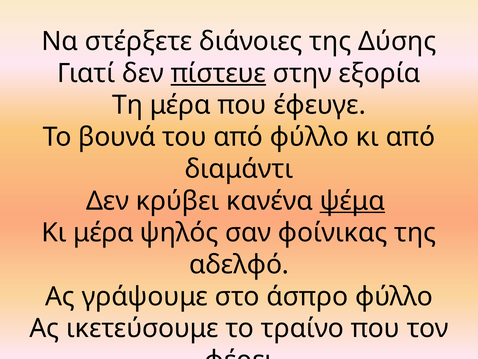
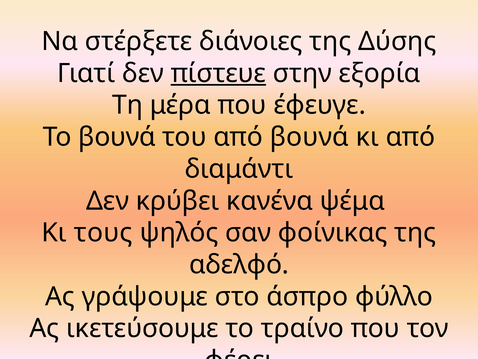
από φύλλο: φύλλο -> βουνά
ψέμα underline: present -> none
Κι μέρα: μέρα -> τους
